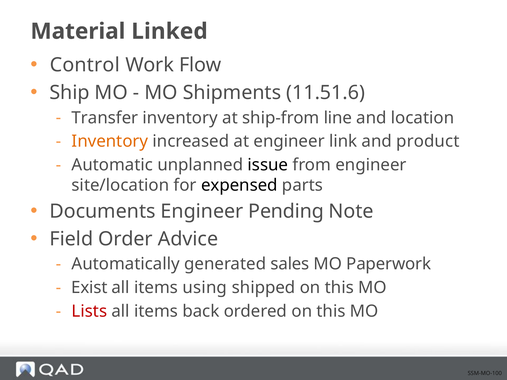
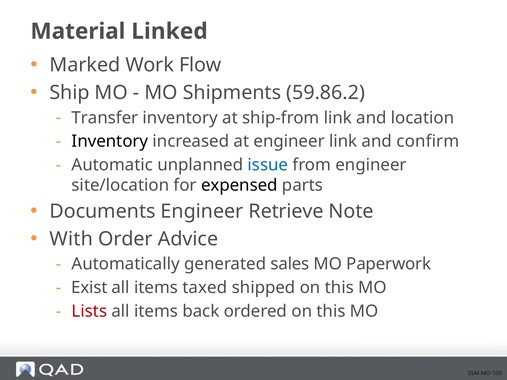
Control: Control -> Marked
11.51.6: 11.51.6 -> 59.86.2
ship-from line: line -> link
Inventory at (110, 142) colour: orange -> black
product: product -> confirm
issue colour: black -> blue
Pending: Pending -> Retrieve
Field: Field -> With
using: using -> taxed
